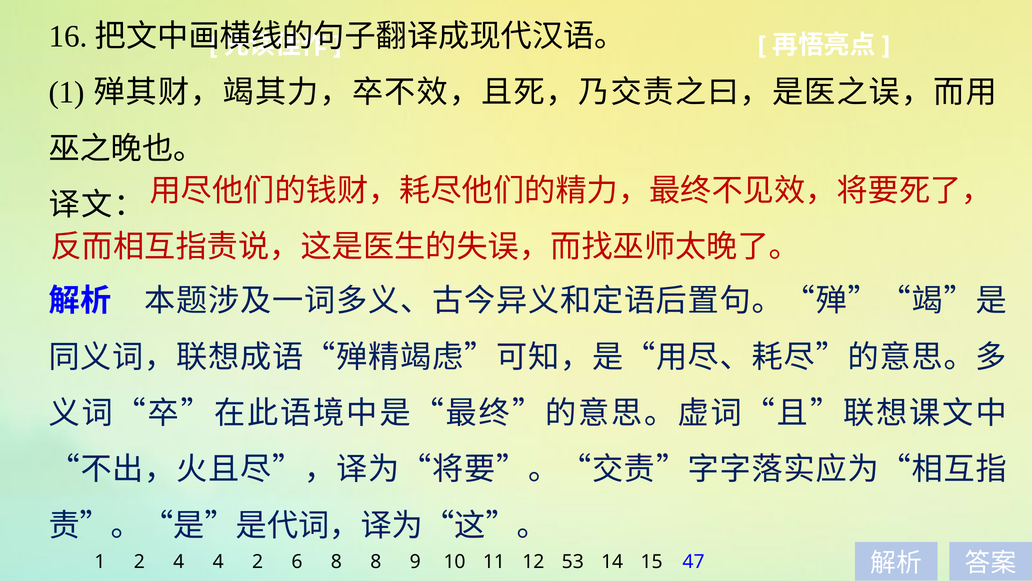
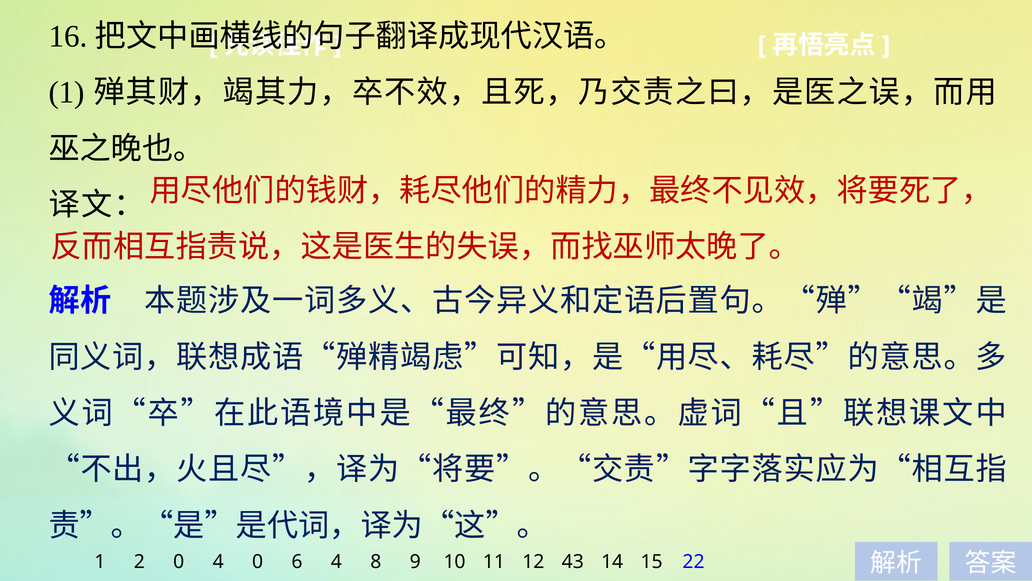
2 4: 4 -> 0
4 2: 2 -> 0
6 8: 8 -> 4
53: 53 -> 43
47: 47 -> 22
